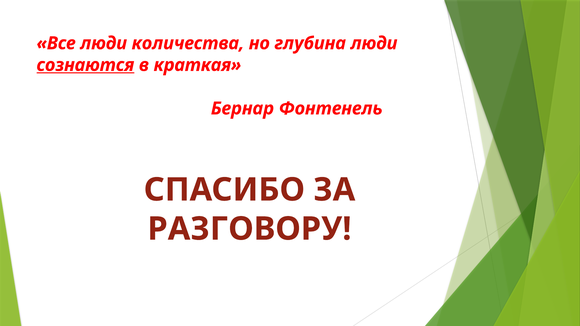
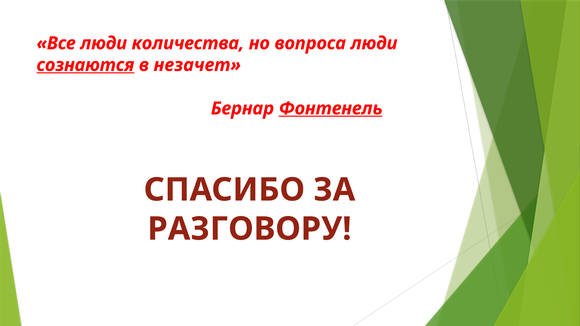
глубина: глубина -> вопроса
краткая: краткая -> незачет
Фонтенель underline: none -> present
